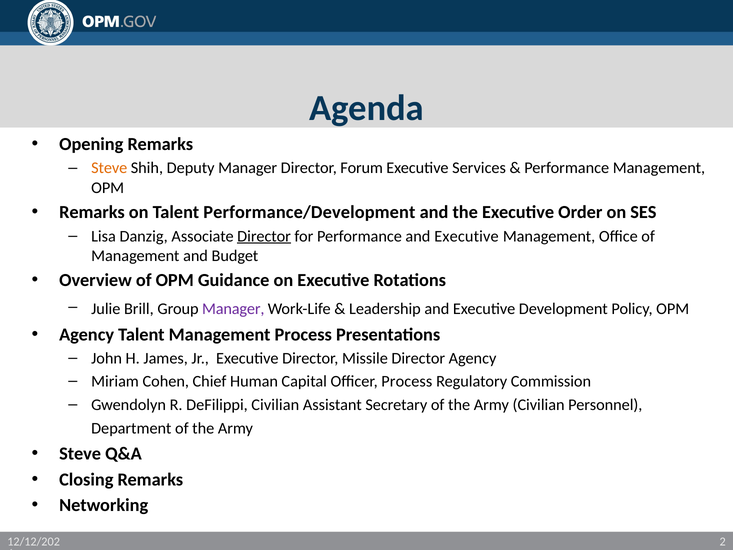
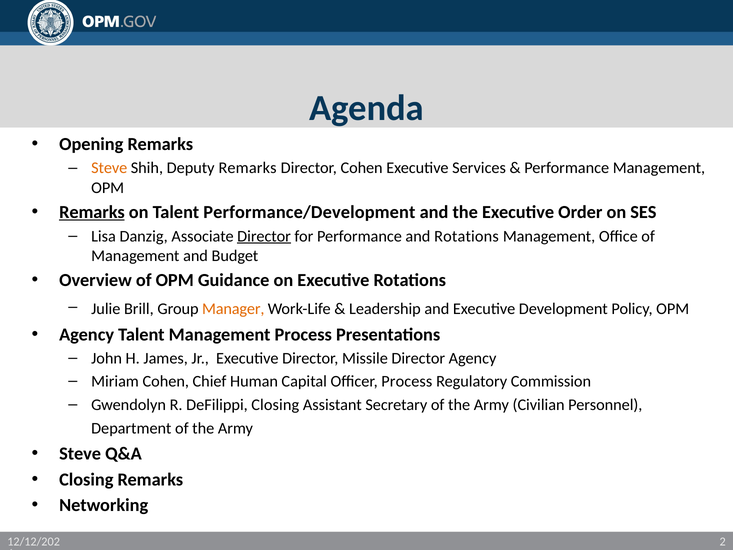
Deputy Manager: Manager -> Remarks
Director Forum: Forum -> Cohen
Remarks at (92, 212) underline: none -> present
Performance and Executive: Executive -> Rotations
Manager at (233, 309) colour: purple -> orange
DeFilippi Civilian: Civilian -> Closing
